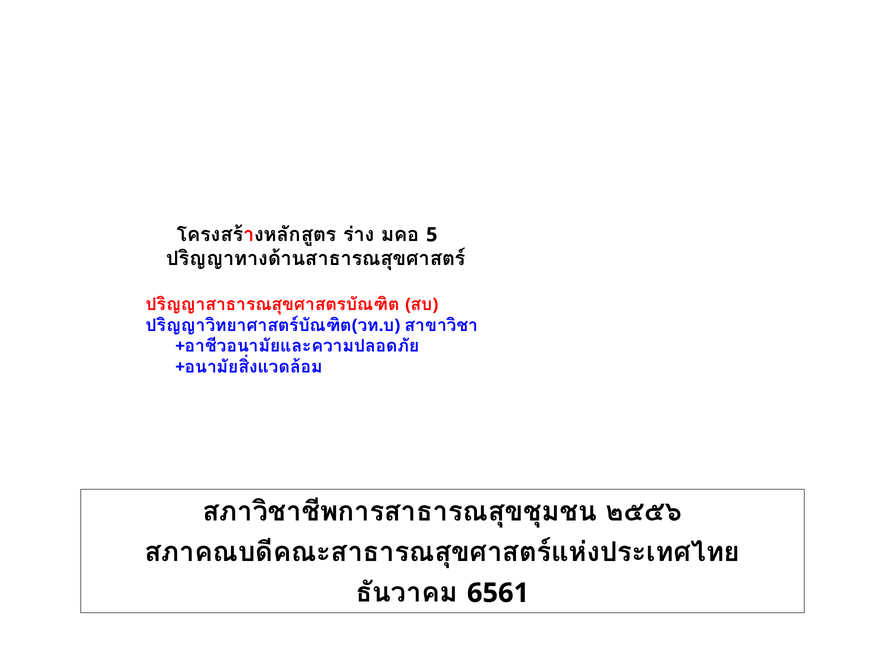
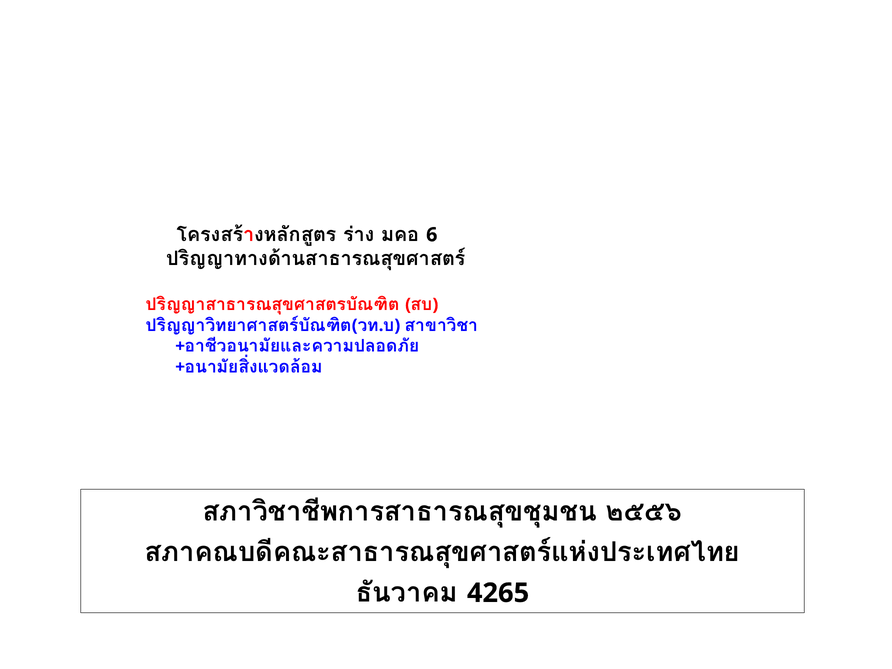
5: 5 -> 6
6561: 6561 -> 4265
